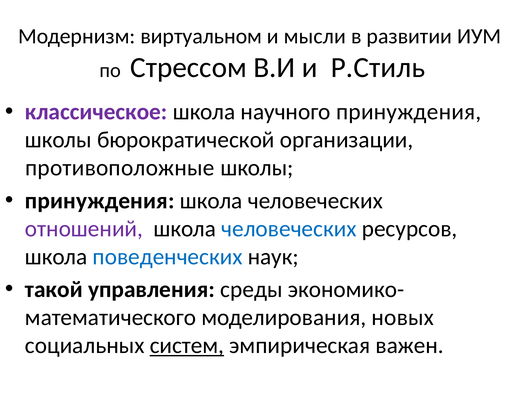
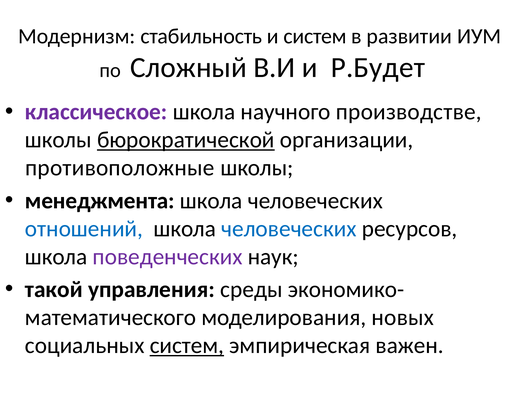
виртуальном: виртуальном -> стабильность
и мысли: мысли -> систем
Стрессом: Стрессом -> Сложный
Р.Стиль: Р.Стиль -> Р.Будет
научного принуждения: принуждения -> производстве
бюрократической underline: none -> present
принуждения at (100, 201): принуждения -> менеджмента
отношений colour: purple -> blue
поведенческих colour: blue -> purple
